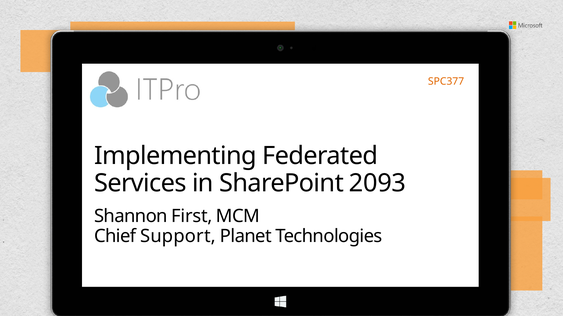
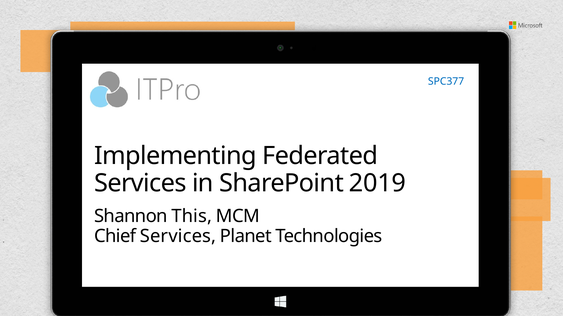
SPC377 colour: orange -> blue
2093: 2093 -> 2019
First: First -> This
Chief Support: Support -> Services
